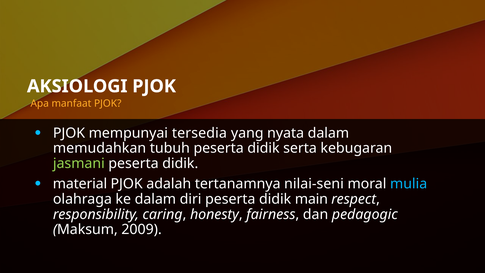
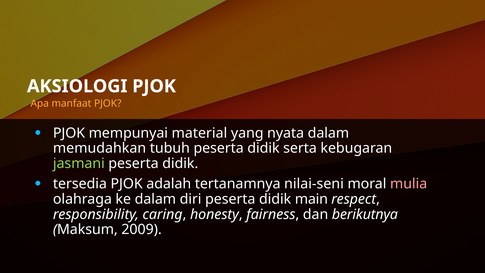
tersedia: tersedia -> material
material: material -> tersedia
mulia colour: light blue -> pink
pedagogic: pedagogic -> berikutnya
